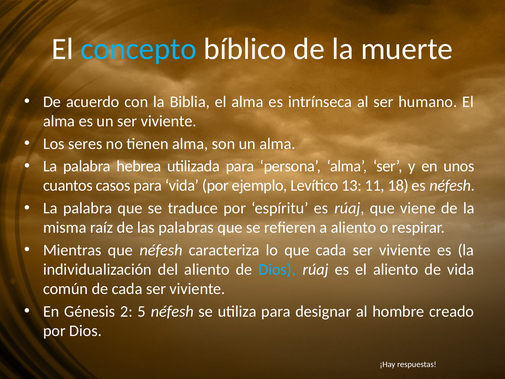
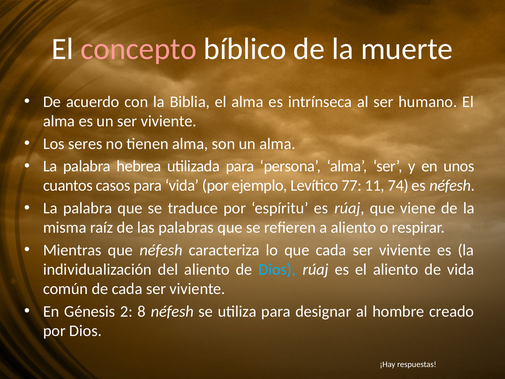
concepto colour: light blue -> pink
13: 13 -> 77
18: 18 -> 74
5: 5 -> 8
